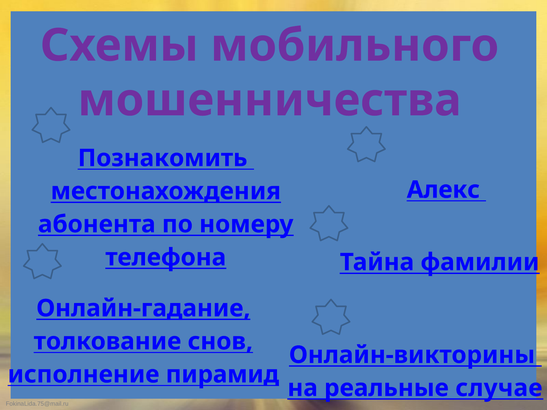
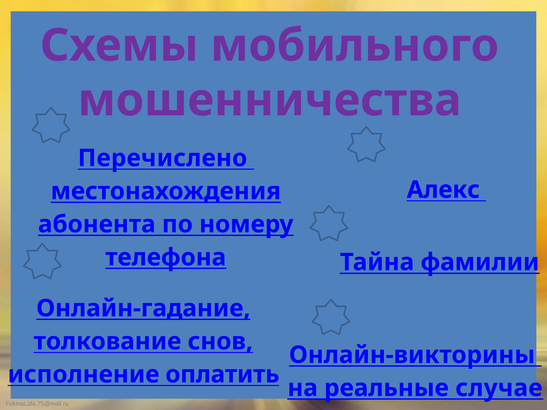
Познакомить: Познакомить -> Перечислено
пирамид: пирамид -> оплатить
